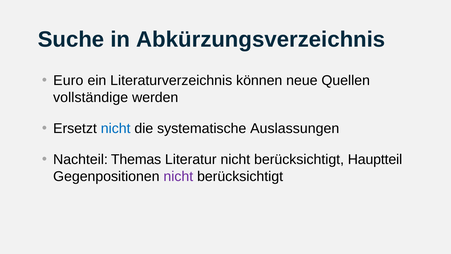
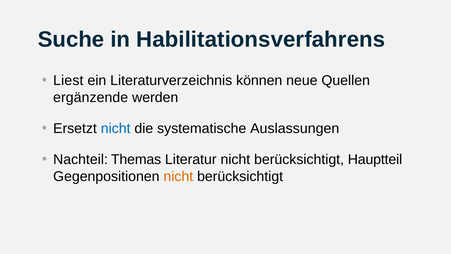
Abkürzungsverzeichnis: Abkürzungsverzeichnis -> Habilitationsverfahrens
Euro: Euro -> Liest
vollständige: vollständige -> ergänzende
nicht at (178, 176) colour: purple -> orange
